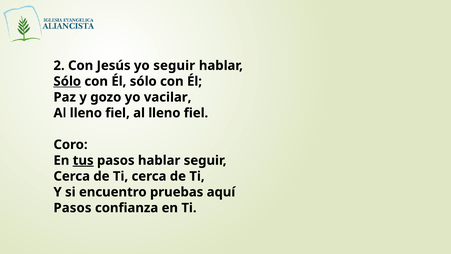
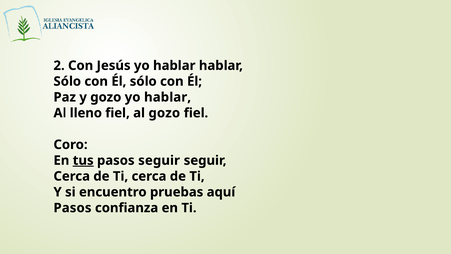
Jesús yo seguir: seguir -> hablar
Sólo at (67, 81) underline: present -> none
gozo yo vacilar: vacilar -> hablar
fiel al lleno: lleno -> gozo
pasos hablar: hablar -> seguir
